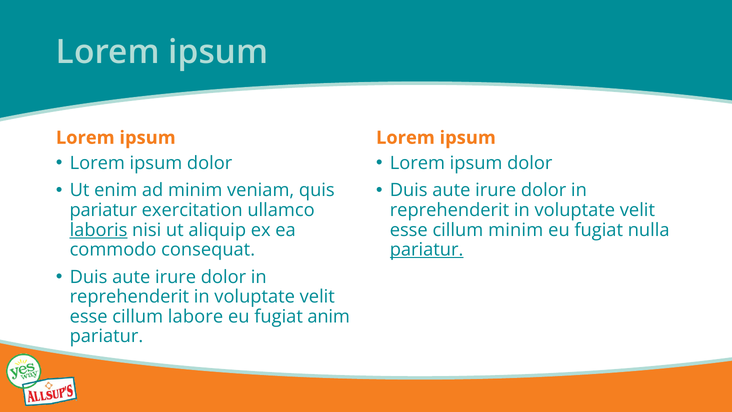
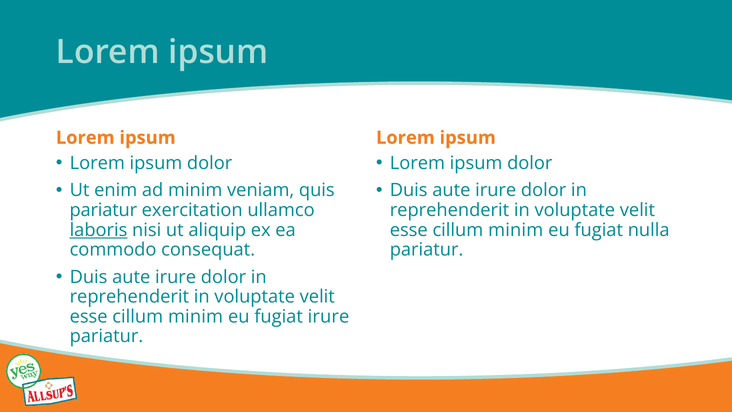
pariatur at (427, 250) underline: present -> none
labore at (196, 316): labore -> minim
fugiat anim: anim -> irure
